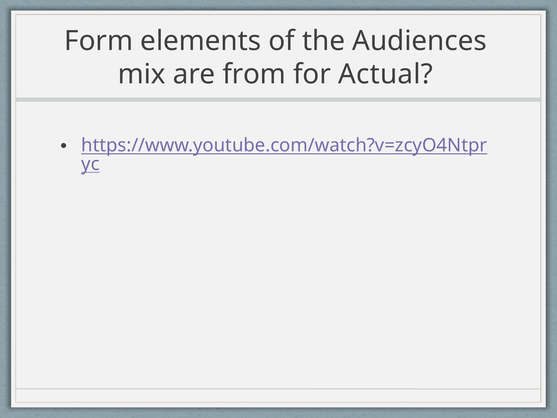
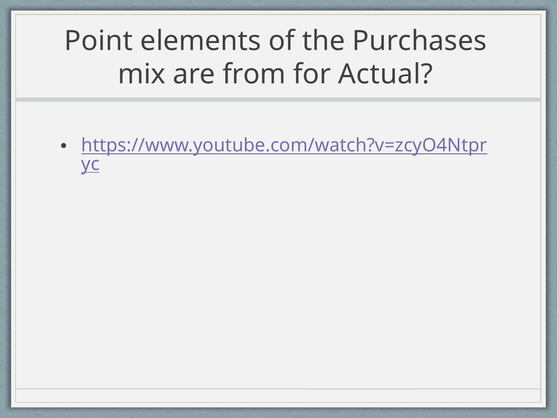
Form: Form -> Point
Audiences: Audiences -> Purchases
